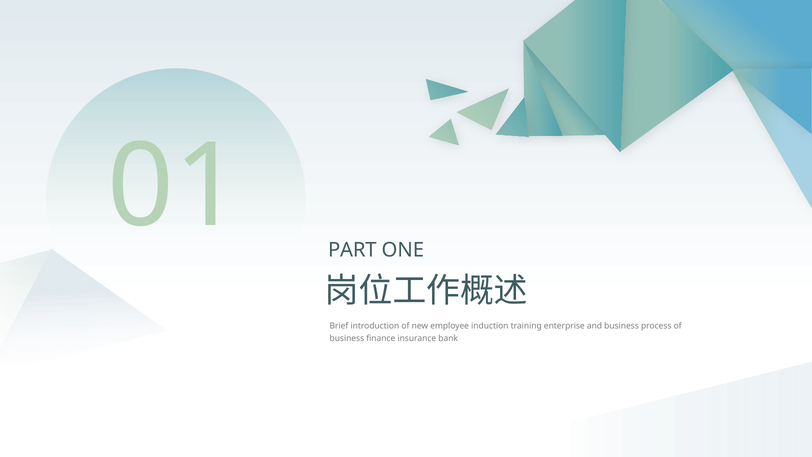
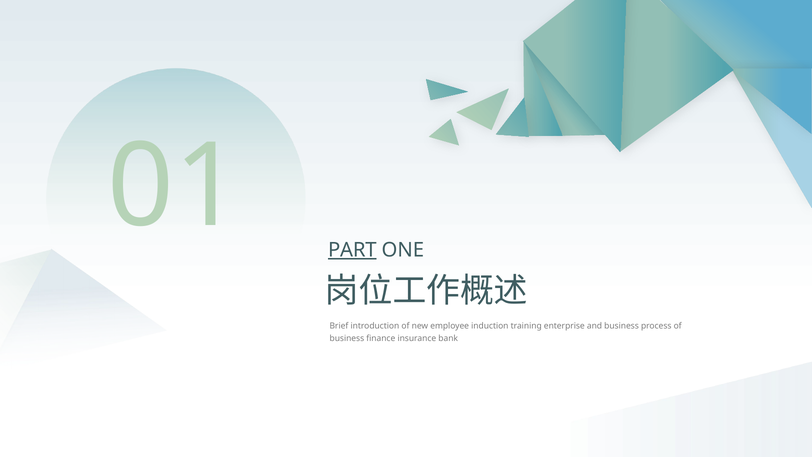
PART underline: none -> present
